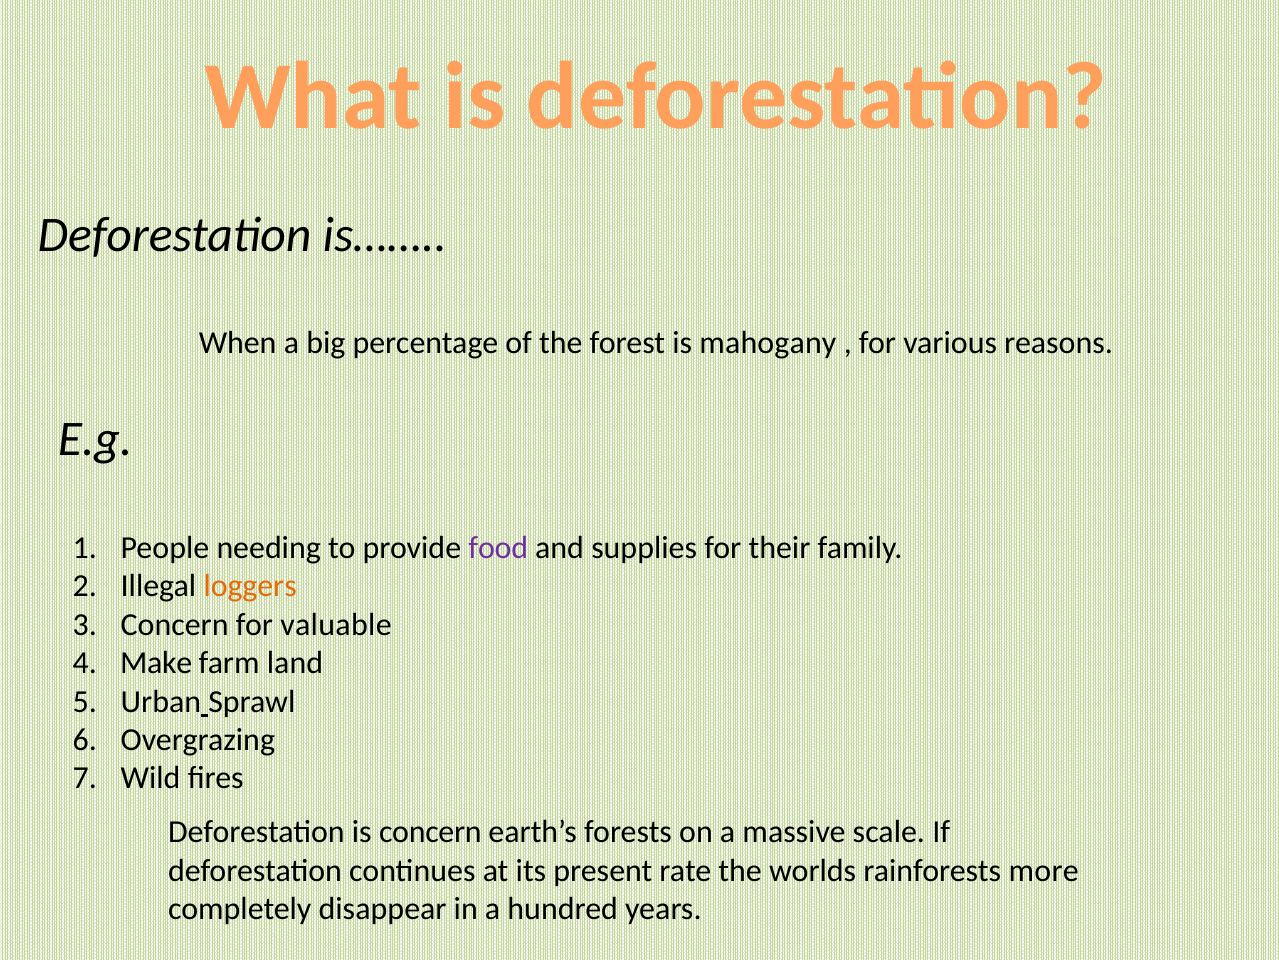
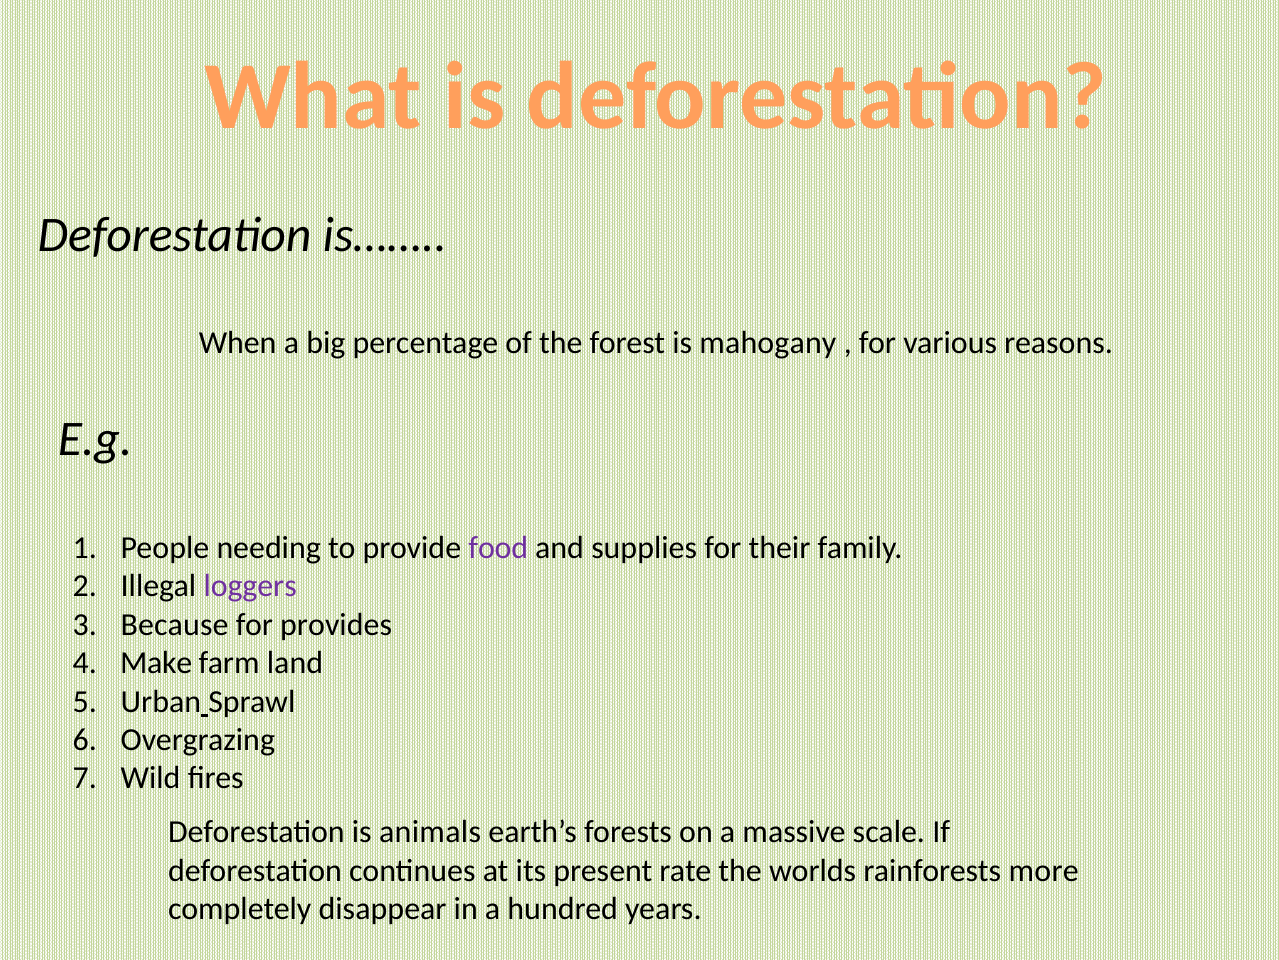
loggers colour: orange -> purple
Concern at (175, 624): Concern -> Because
valuable: valuable -> provides
is concern: concern -> animals
